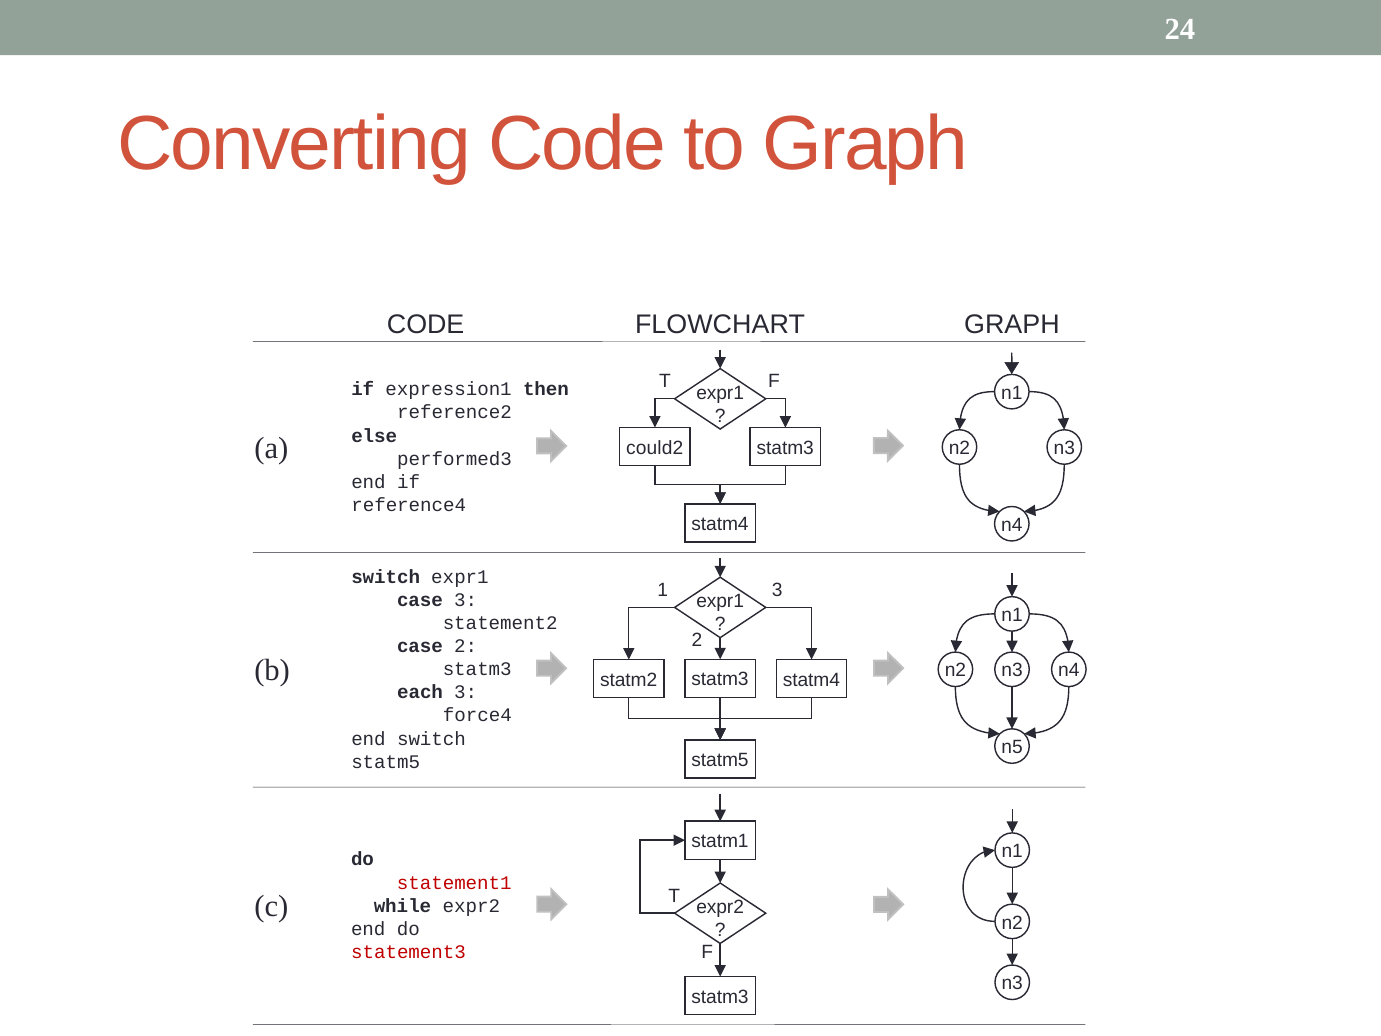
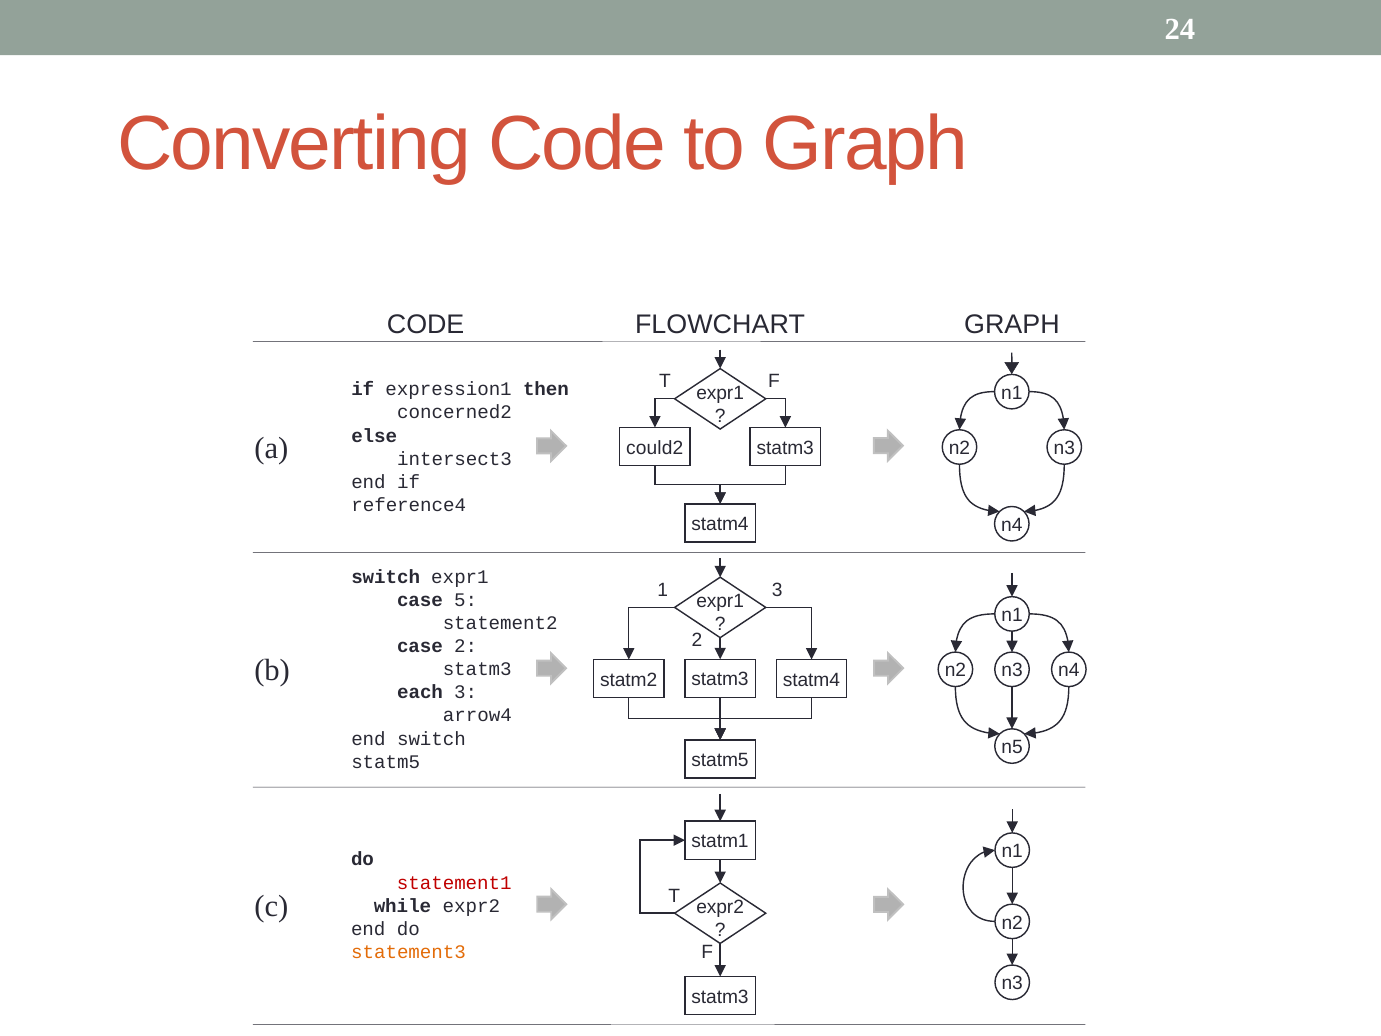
reference2: reference2 -> concerned2
performed3: performed3 -> intersect3
case 3: 3 -> 5
force4: force4 -> arrow4
statement3 colour: red -> orange
